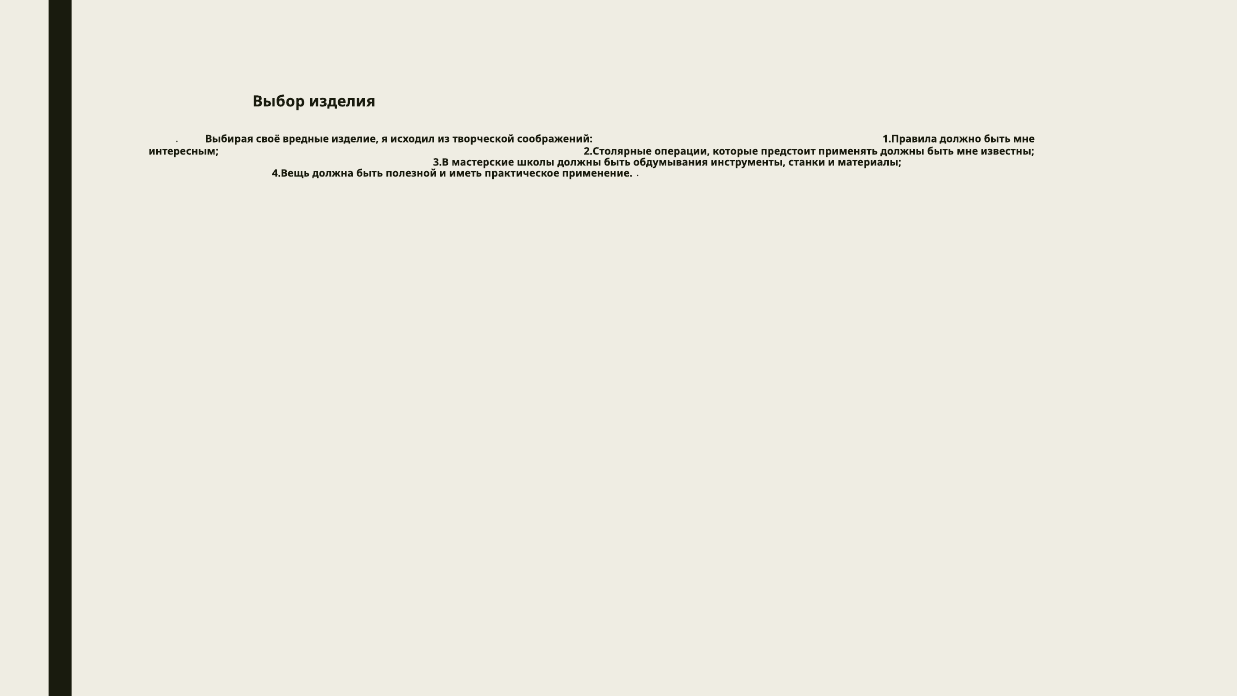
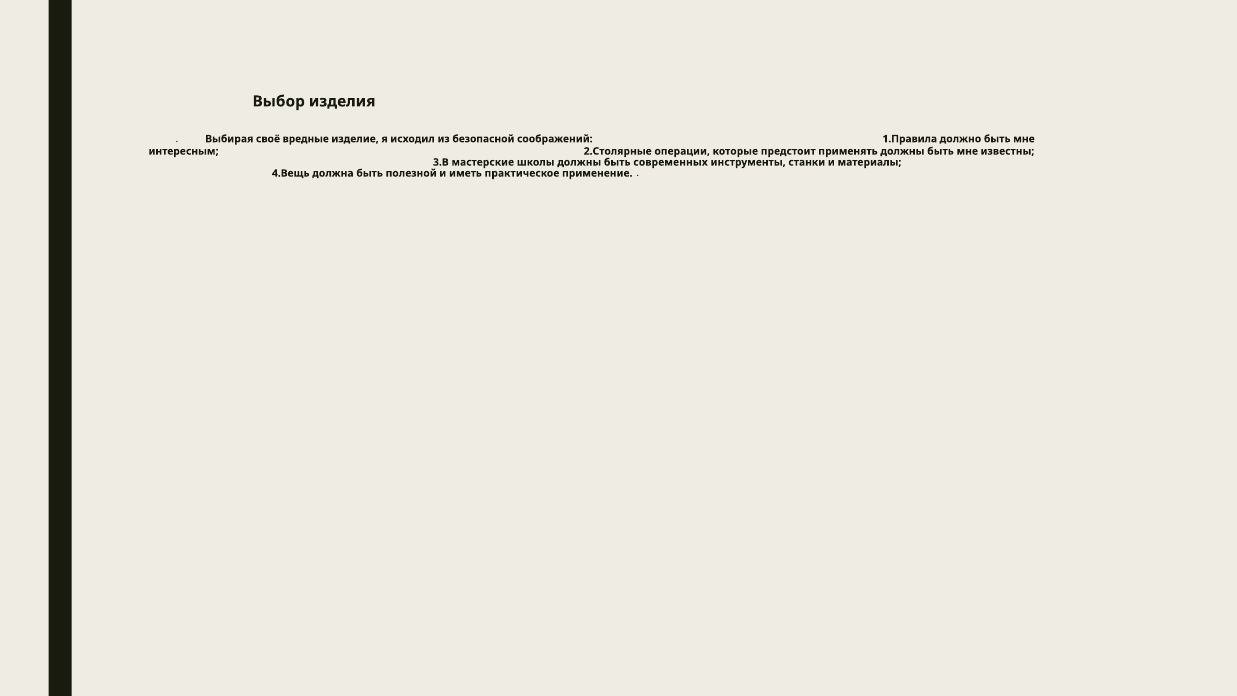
творческой: творческой -> безопасной
обдумывания: обдумывания -> современных
